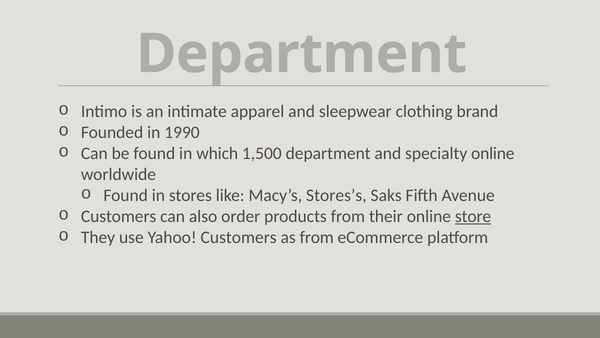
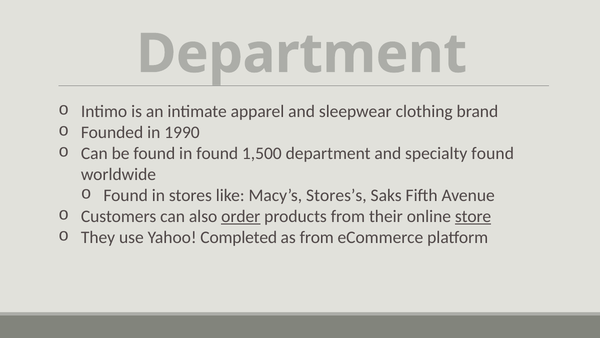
in which: which -> found
specialty online: online -> found
order underline: none -> present
Yahoo Customers: Customers -> Completed
